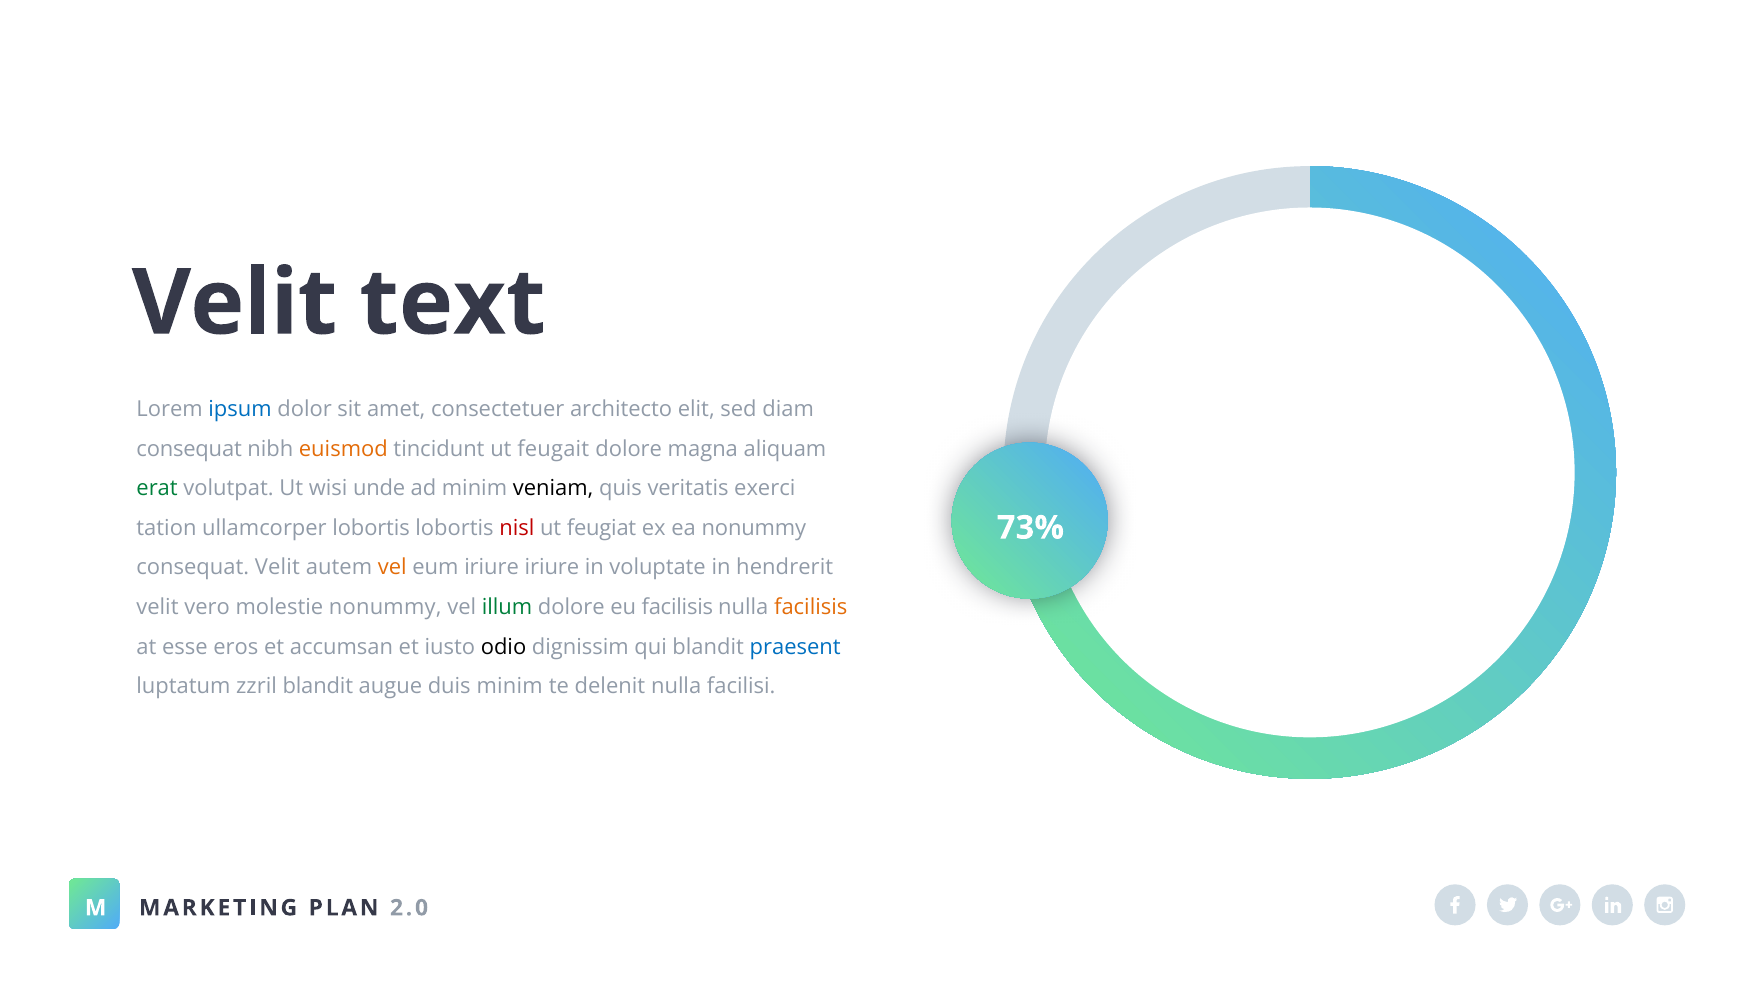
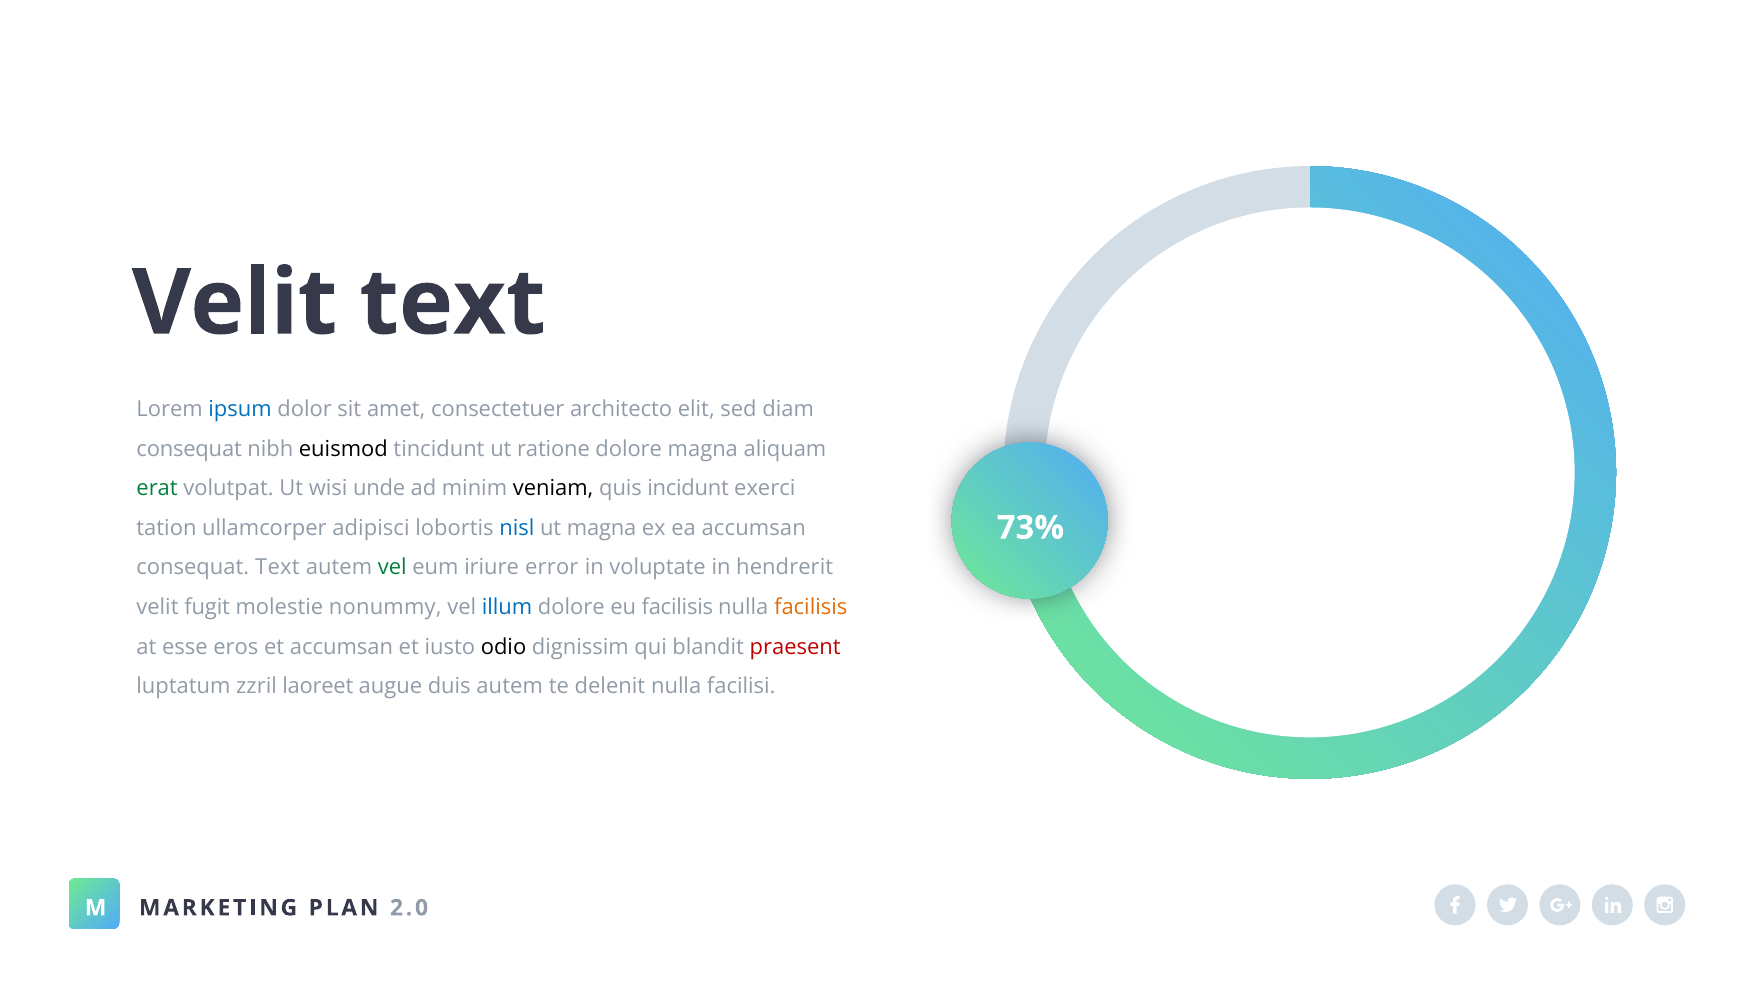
euismod colour: orange -> black
feugait: feugait -> ratione
veritatis: veritatis -> incidunt
ullamcorper lobortis: lobortis -> adipisci
nisl colour: red -> blue
ut feugiat: feugiat -> magna
ea nonummy: nonummy -> accumsan
consequat Velit: Velit -> Text
vel at (392, 568) colour: orange -> green
iriure iriure: iriure -> error
vero: vero -> fugit
illum colour: green -> blue
praesent colour: blue -> red
zzril blandit: blandit -> laoreet
duis minim: minim -> autem
